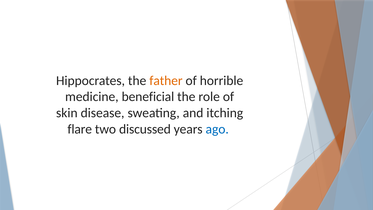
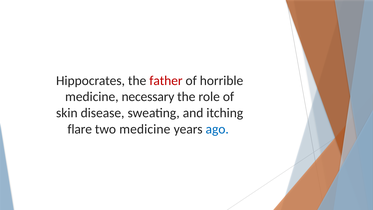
father colour: orange -> red
beneficial: beneficial -> necessary
two discussed: discussed -> medicine
